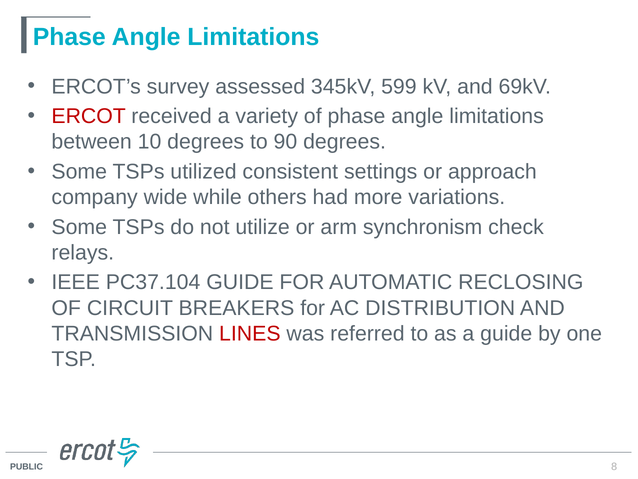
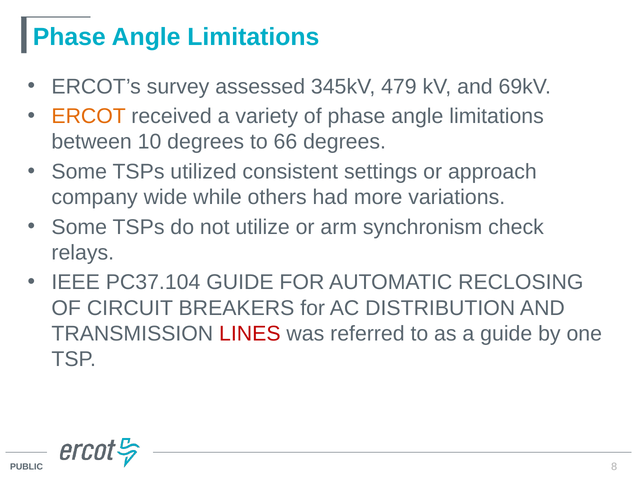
599: 599 -> 479
ERCOT colour: red -> orange
90: 90 -> 66
